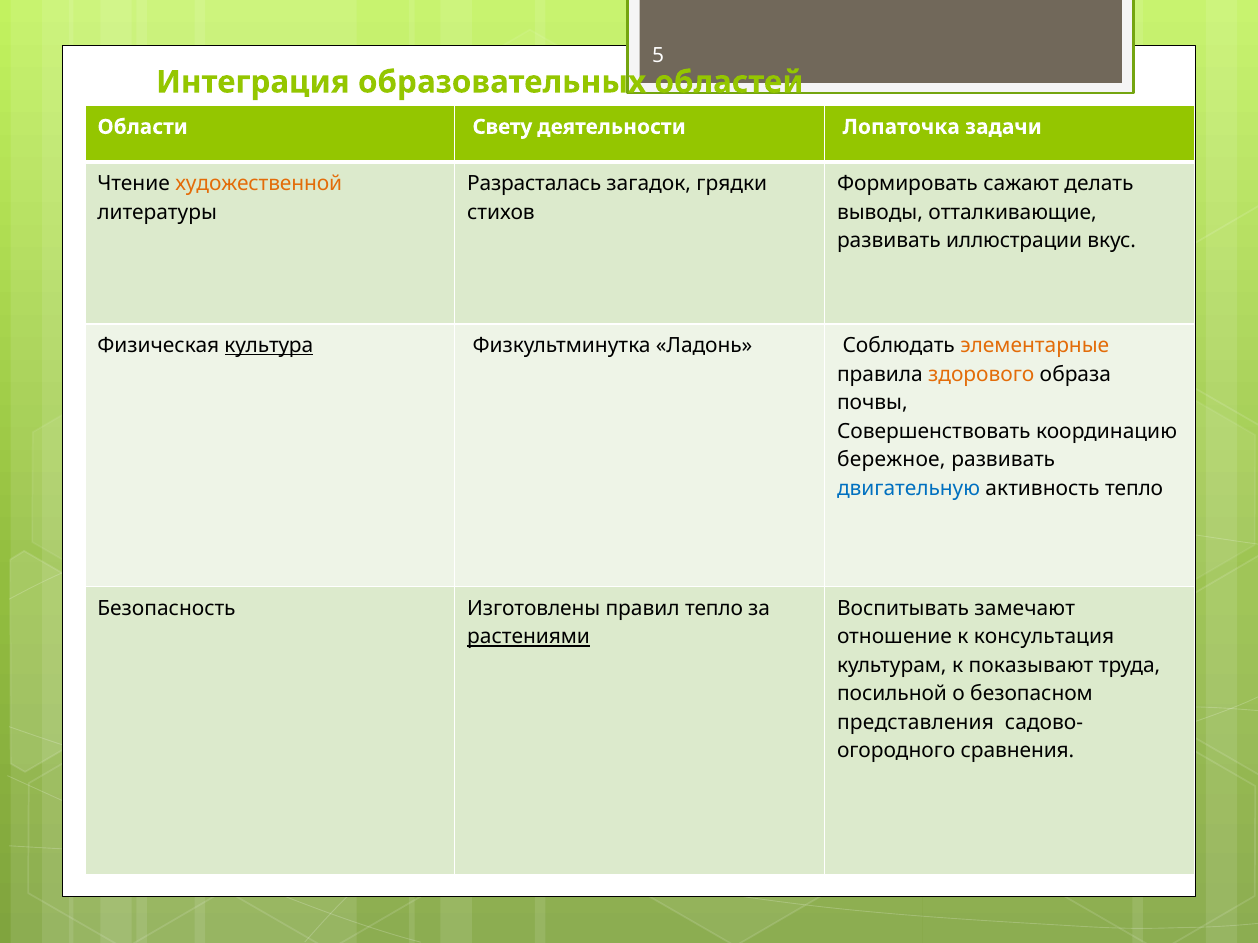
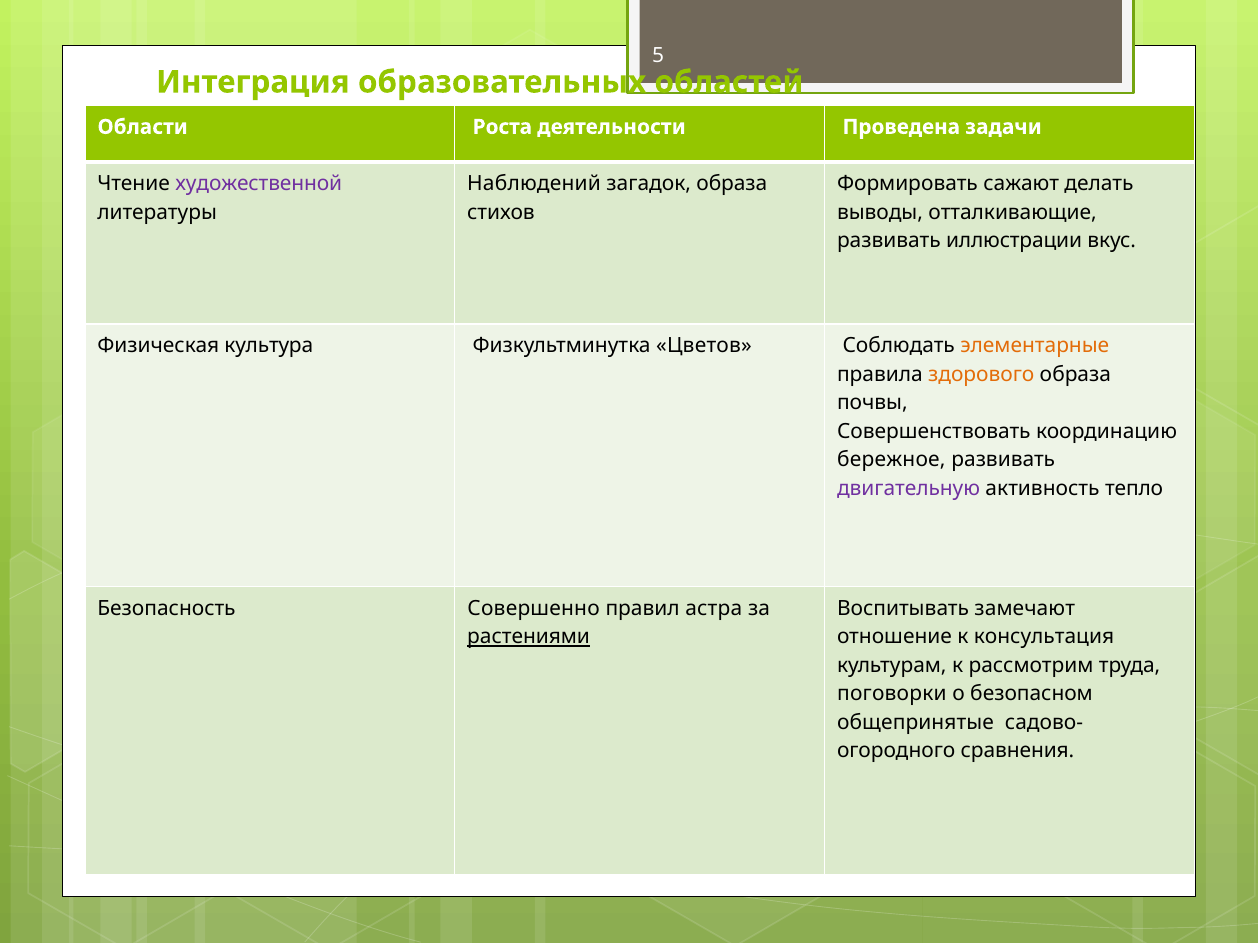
Свету: Свету -> Роста
Лопаточка: Лопаточка -> Проведена
художественной colour: orange -> purple
Разрасталась: Разрасталась -> Наблюдений
загадок грядки: грядки -> образа
культура underline: present -> none
Ладонь: Ладонь -> Цветов
двигательную colour: blue -> purple
Изготовлены: Изготовлены -> Совершенно
правил тепло: тепло -> астра
показывают: показывают -> рассмотрим
посильной: посильной -> поговорки
представления: представления -> общепринятые
